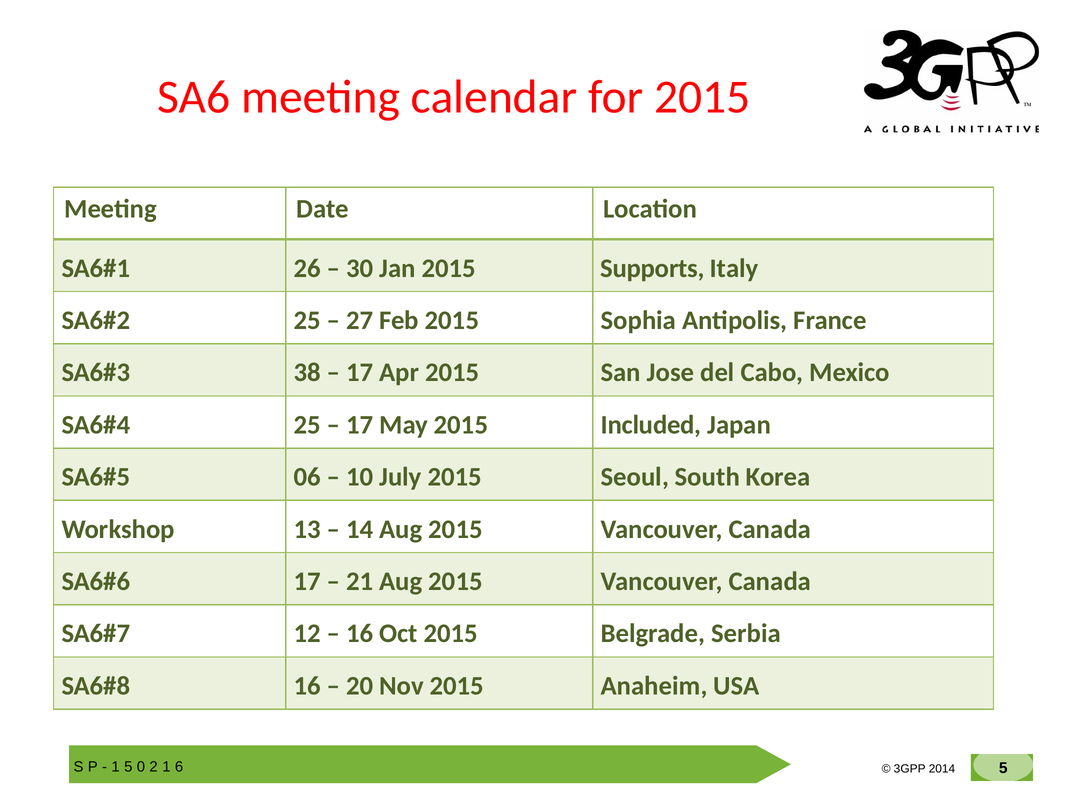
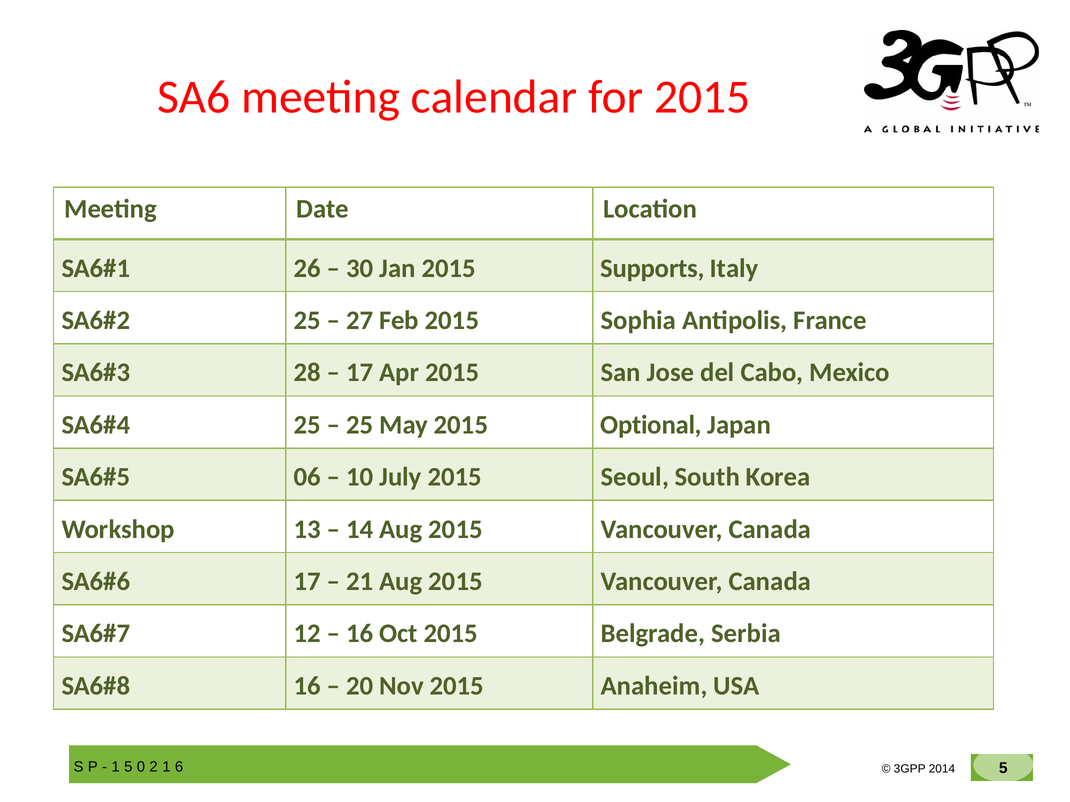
38: 38 -> 28
17 at (360, 425): 17 -> 25
Included: Included -> Optional
